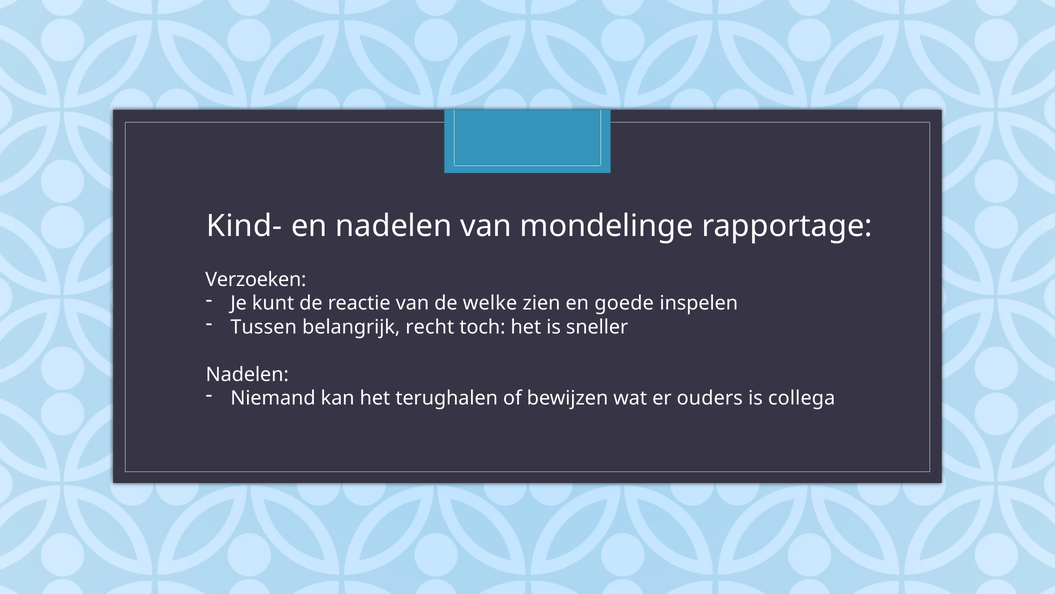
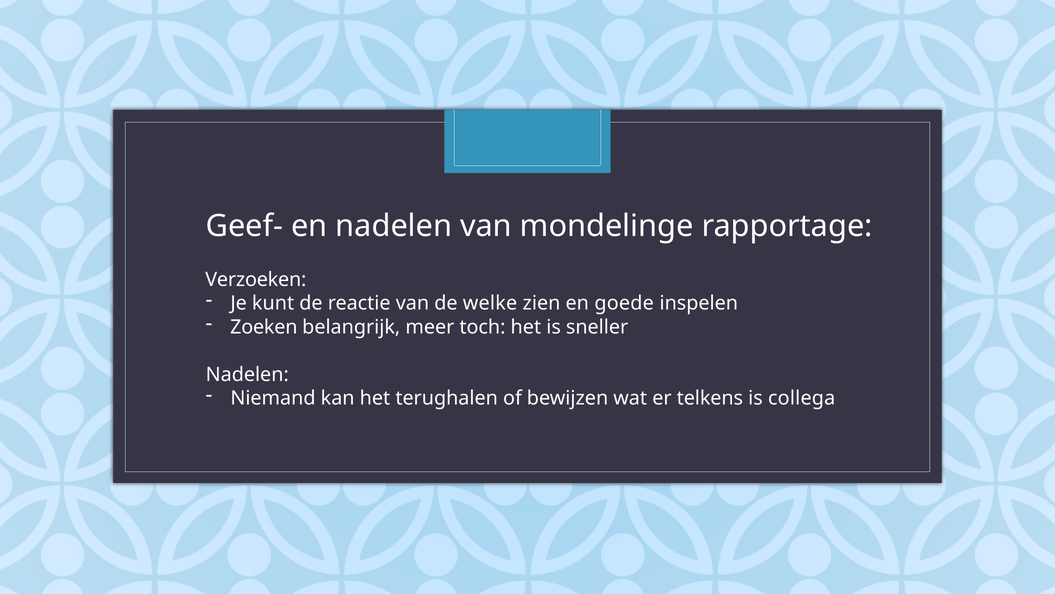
Kind-: Kind- -> Geef-
Tussen: Tussen -> Zoeken
recht: recht -> meer
ouders: ouders -> telkens
